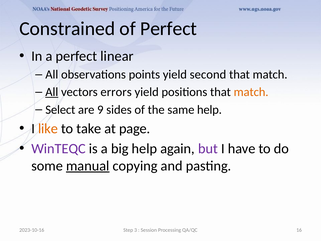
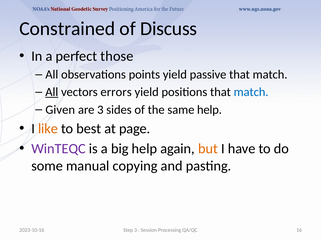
of Perfect: Perfect -> Discuss
linear: linear -> those
second: second -> passive
match at (251, 92) colour: orange -> blue
Select: Select -> Given
are 9: 9 -> 3
take: take -> best
but colour: purple -> orange
manual underline: present -> none
